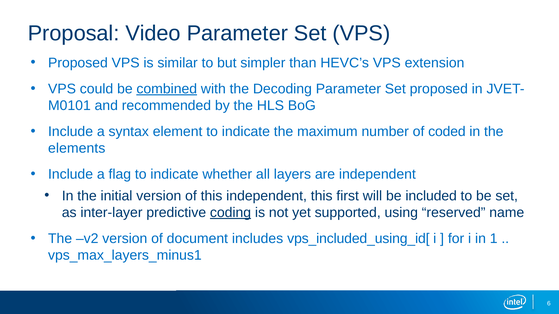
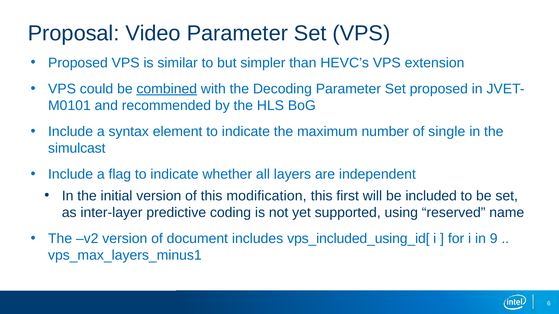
coded: coded -> single
elements: elements -> simulcast
this independent: independent -> modification
coding underline: present -> none
1: 1 -> 9
